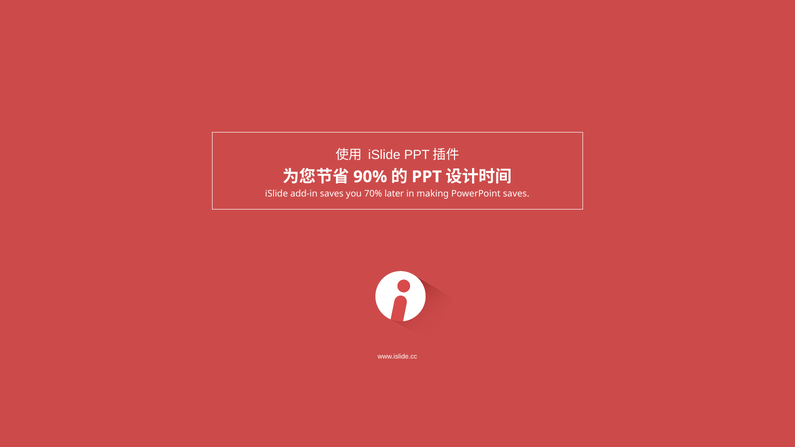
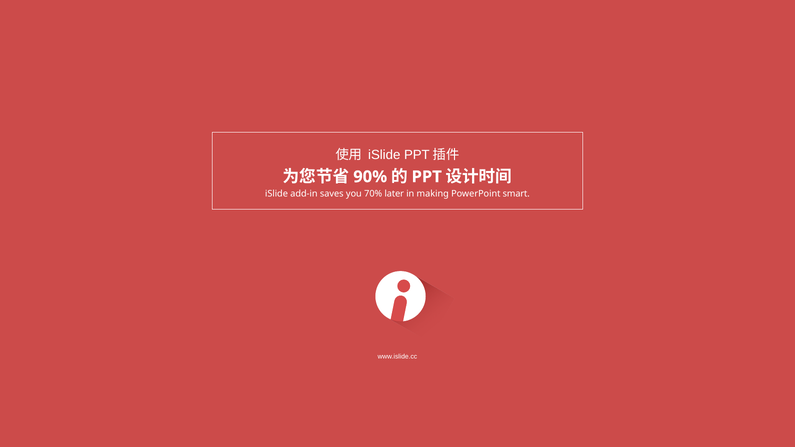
PowerPoint saves: saves -> smart
